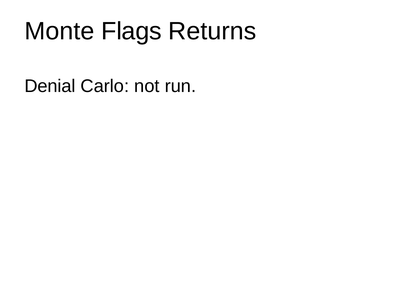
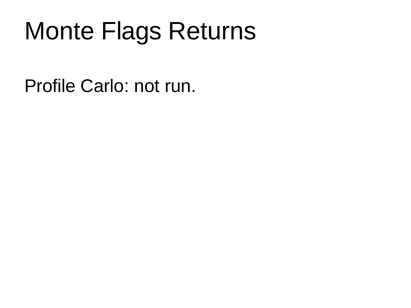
Denial: Denial -> Profile
